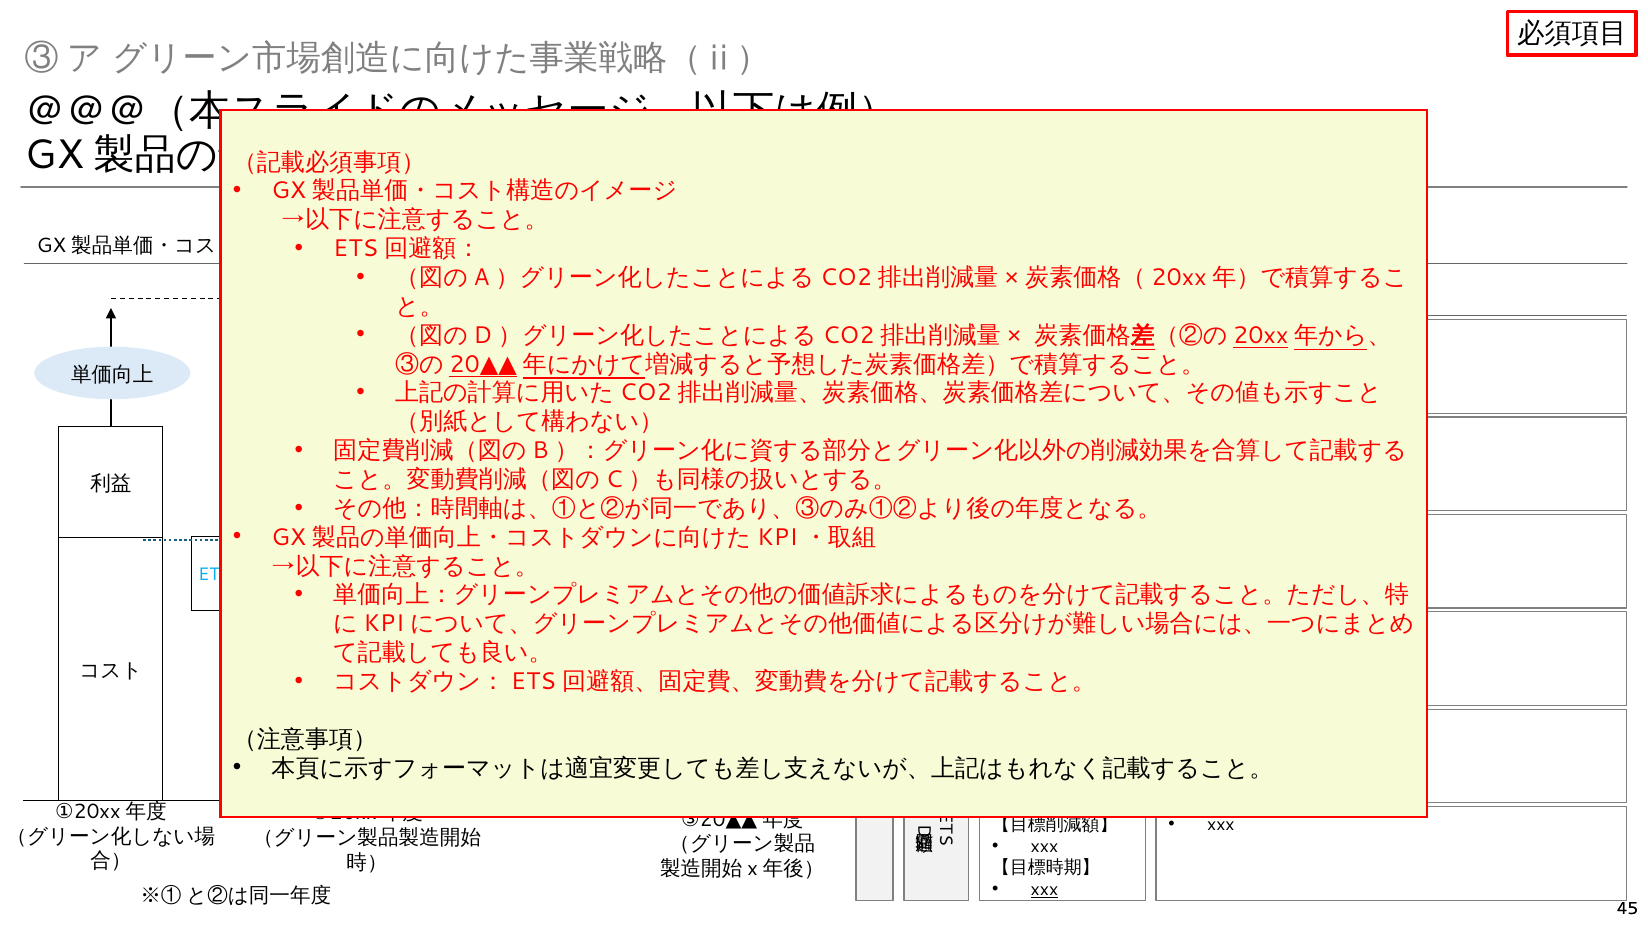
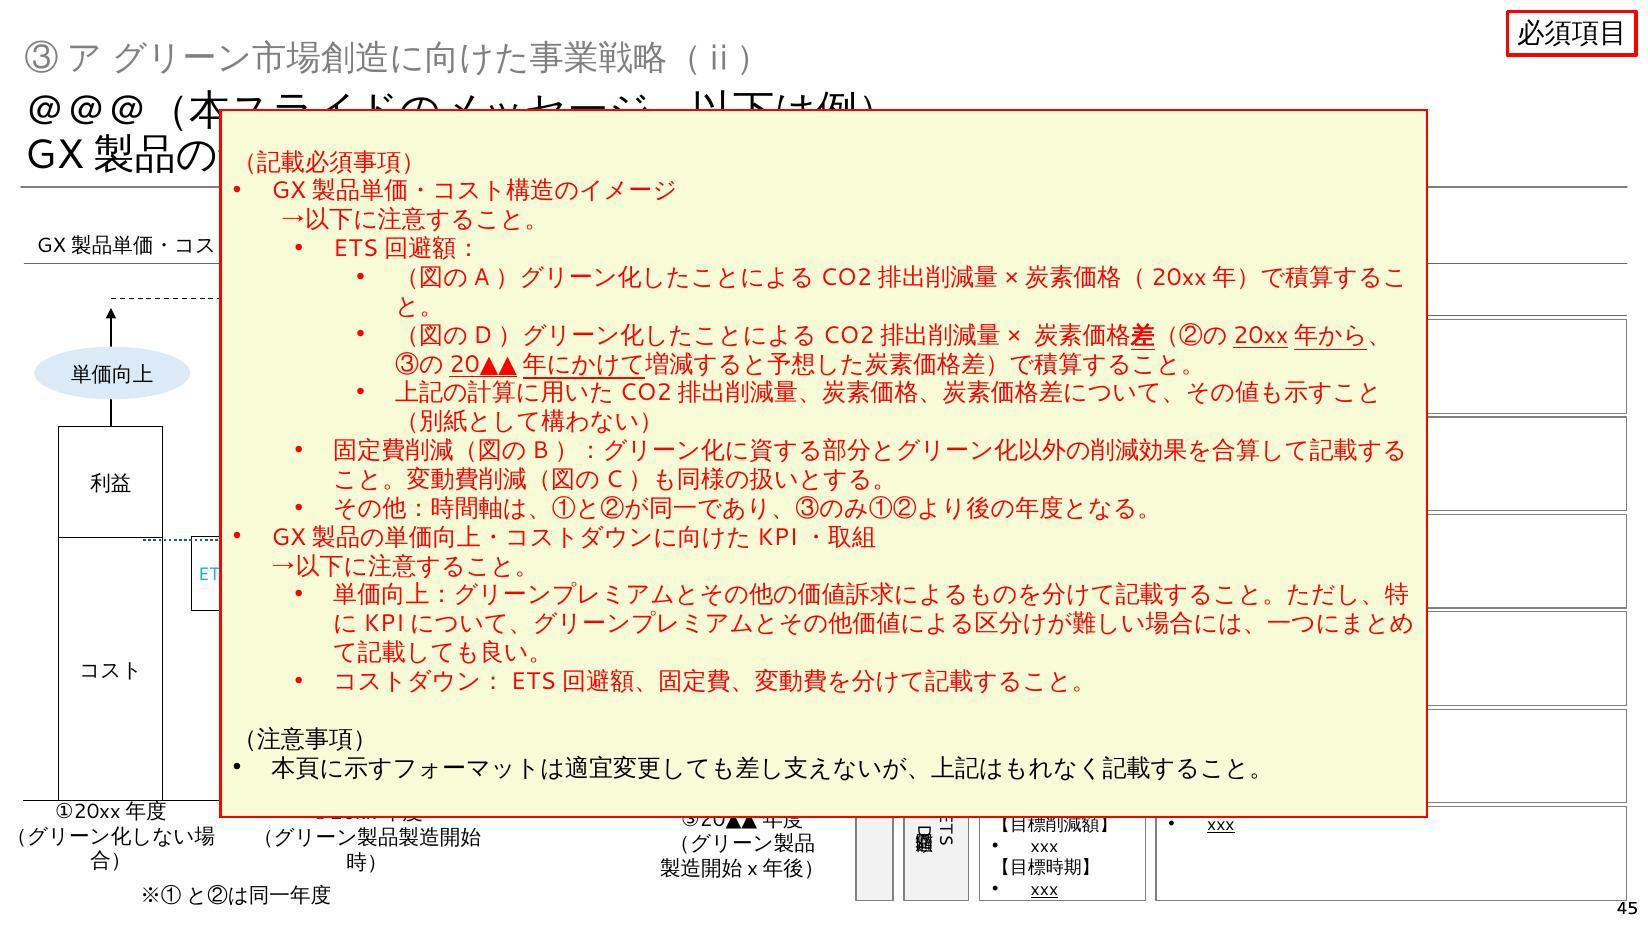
xxx at (1221, 825) underline: none -> present
